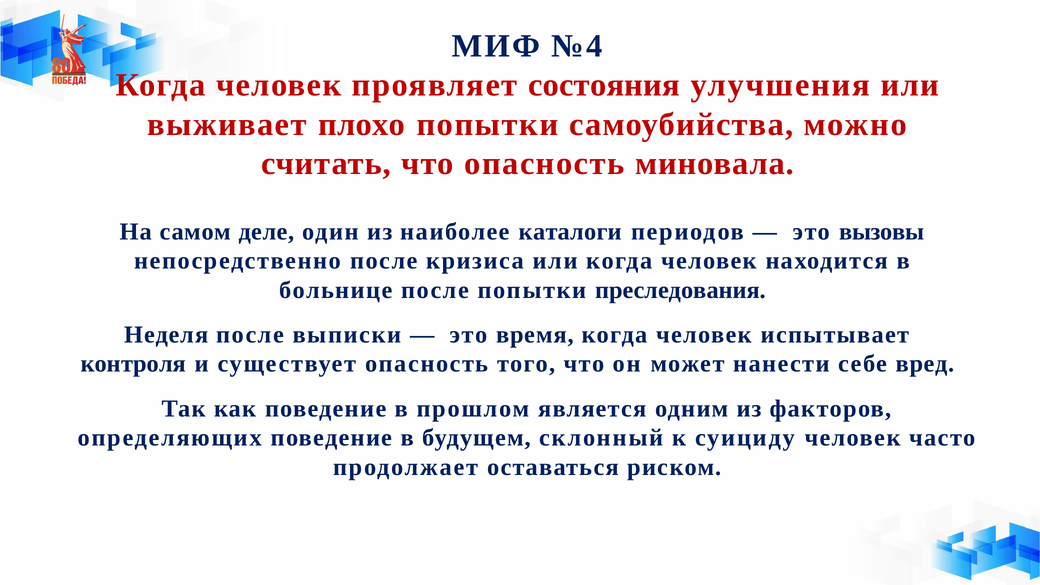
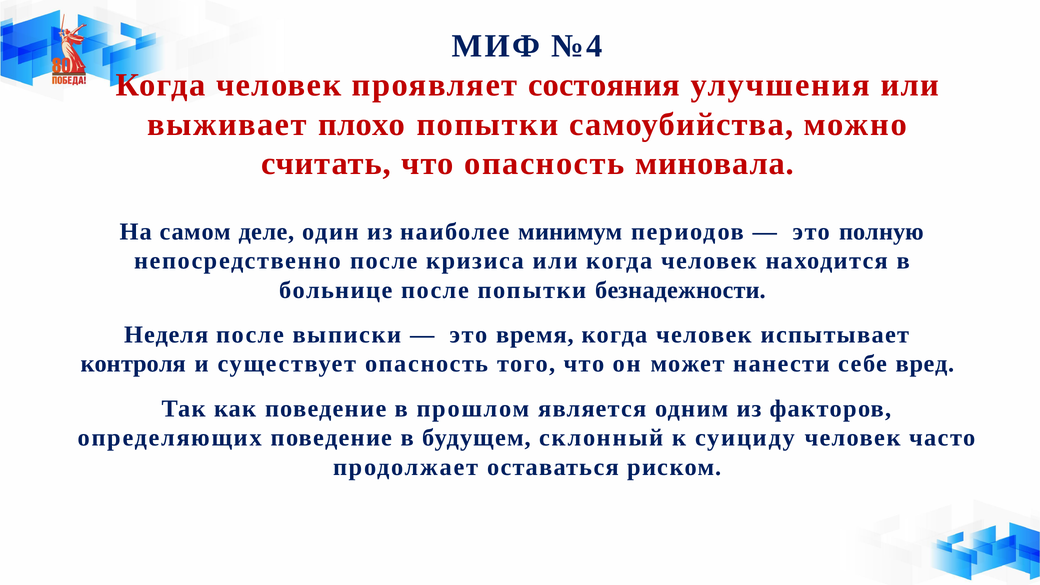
каталоги: каталоги -> минимум
вызовы: вызовы -> полную
преследования: преследования -> безнадежности
